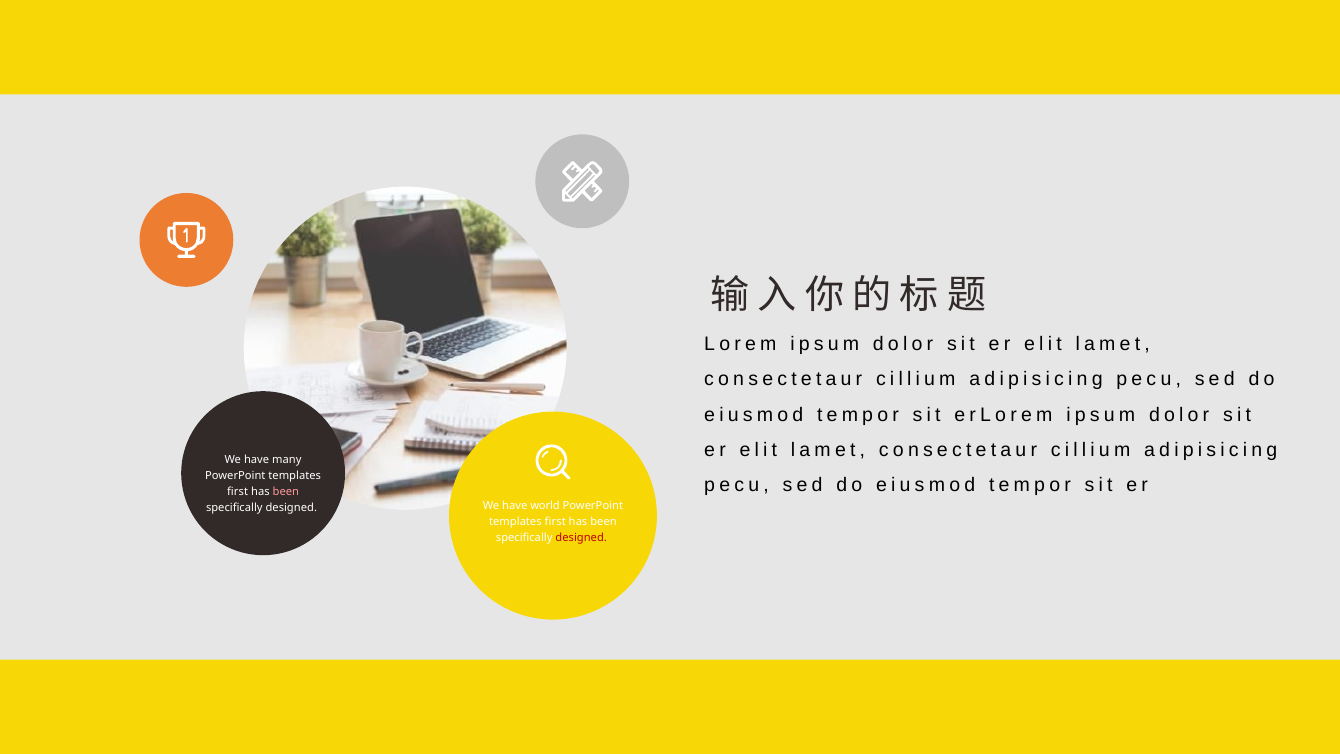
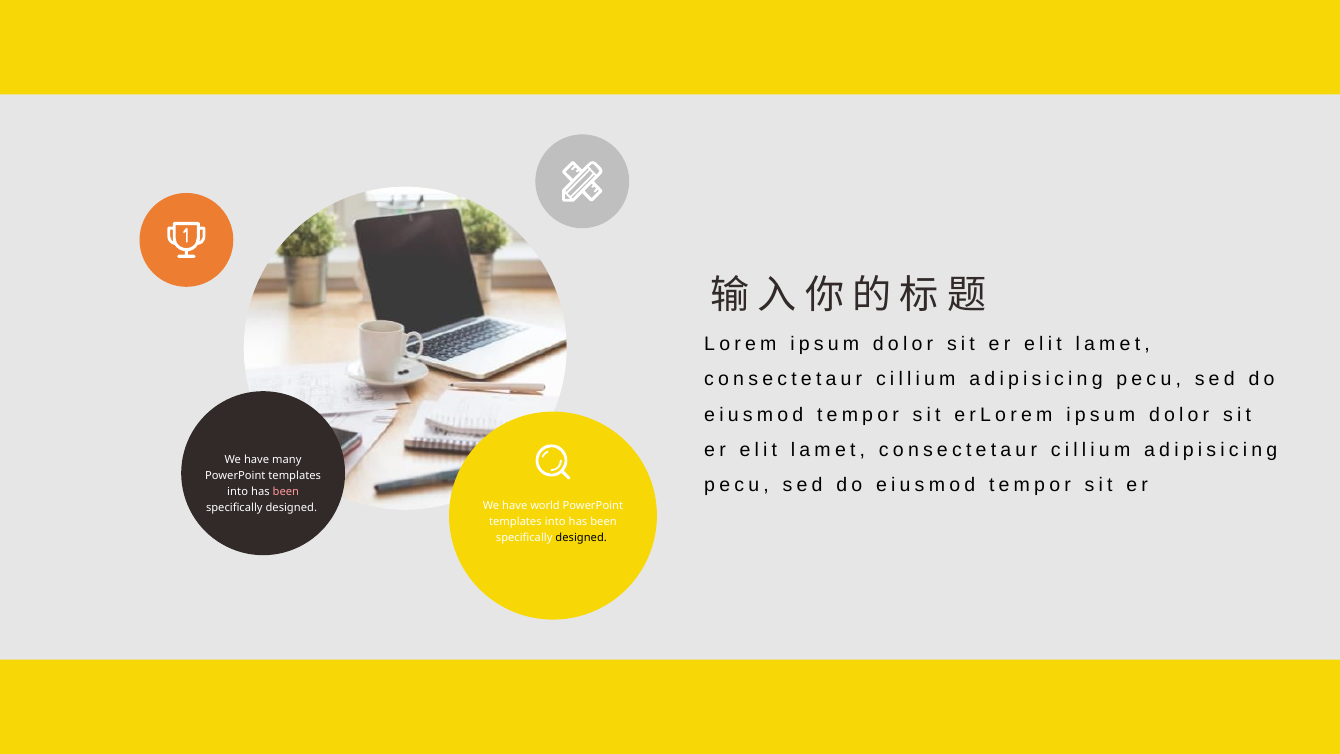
first at (238, 492): first -> into
first at (555, 522): first -> into
designed at (581, 538) colour: red -> black
